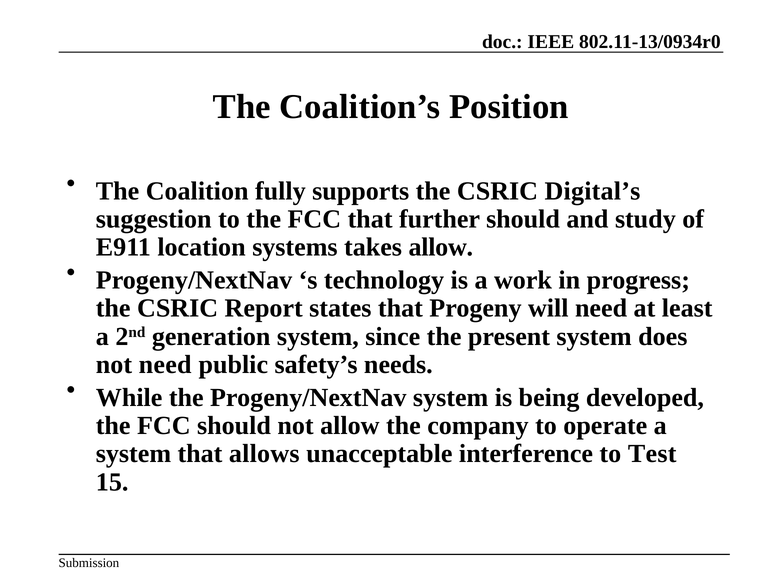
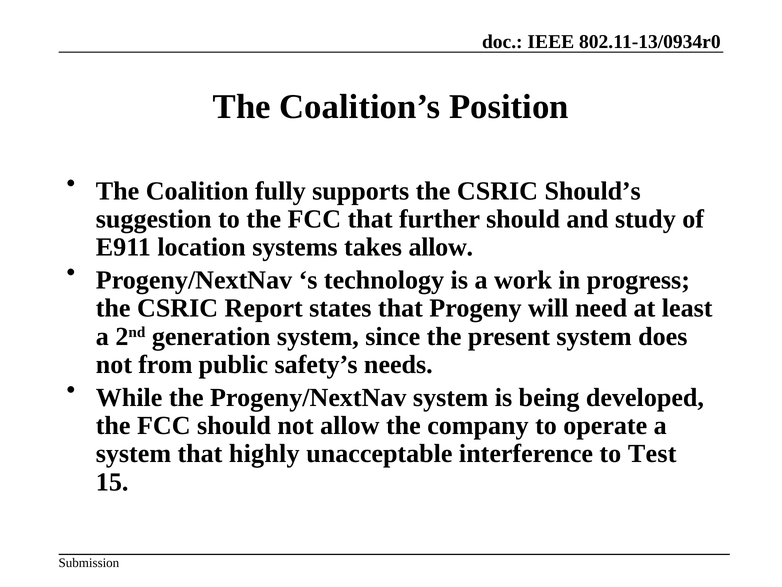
Digital’s: Digital’s -> Should’s
not need: need -> from
allows: allows -> highly
